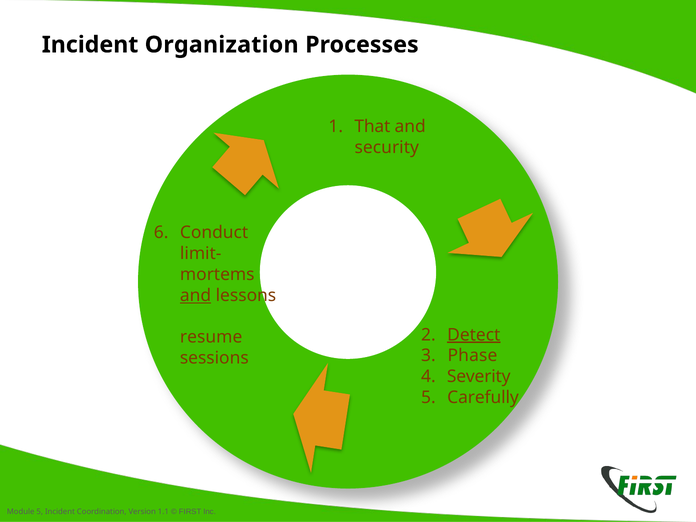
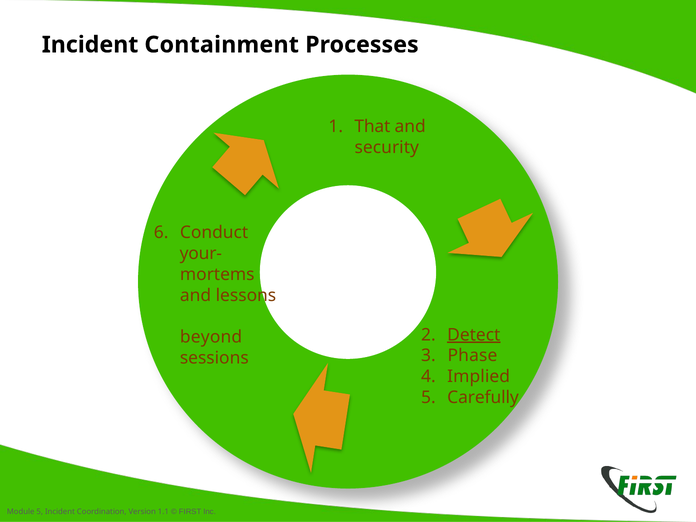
Organization: Organization -> Containment
limit-: limit- -> your-
and at (196, 295) underline: present -> none
resume: resume -> beyond
Severity: Severity -> Implied
